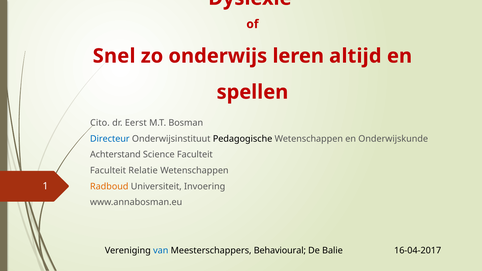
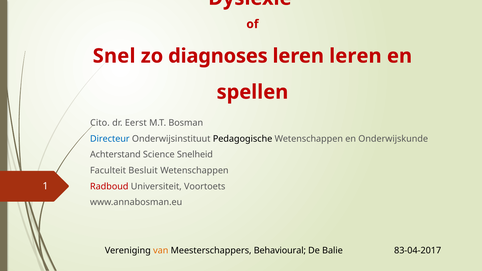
onderwijs: onderwijs -> diagnoses
leren altijd: altijd -> leren
Science Faculteit: Faculteit -> Snelheid
Relatie: Relatie -> Besluit
Radboud colour: orange -> red
Invoering: Invoering -> Voortoets
van colour: blue -> orange
16-04-2017: 16-04-2017 -> 83-04-2017
